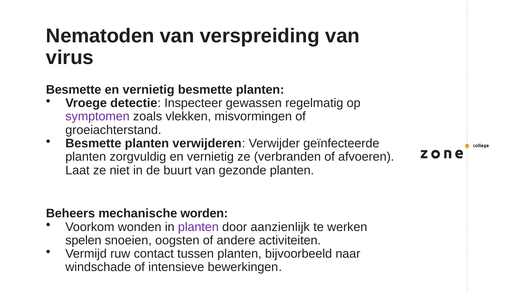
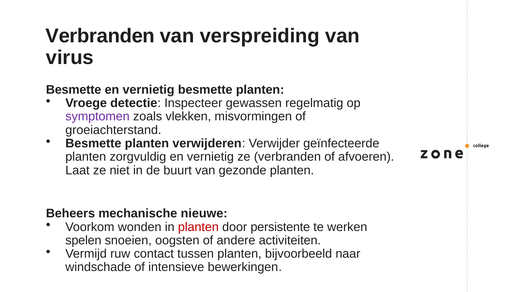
Nematoden at (100, 36): Nematoden -> Verbranden
worden: worden -> nieuwe
planten at (198, 227) colour: purple -> red
aanzienlijk: aanzienlijk -> persistente
